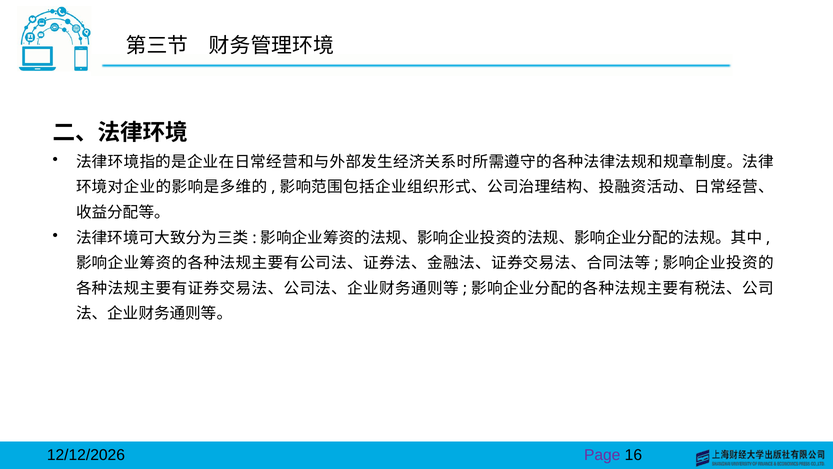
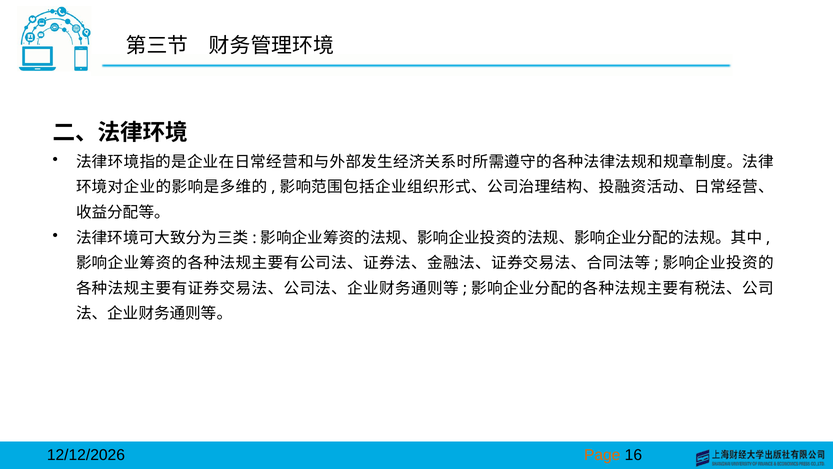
Page colour: purple -> orange
